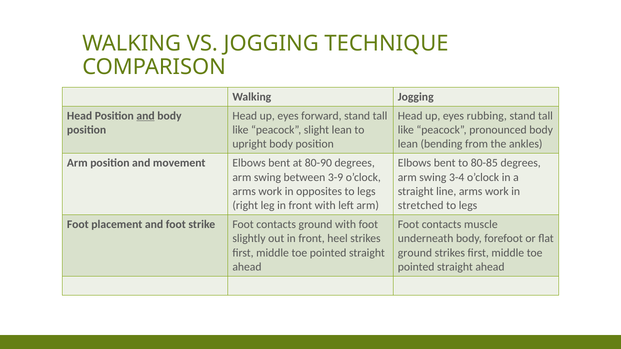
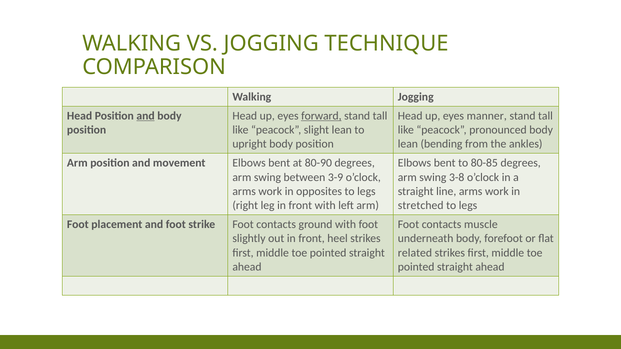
forward underline: none -> present
rubbing: rubbing -> manner
3-4: 3-4 -> 3-8
ground at (415, 253): ground -> related
